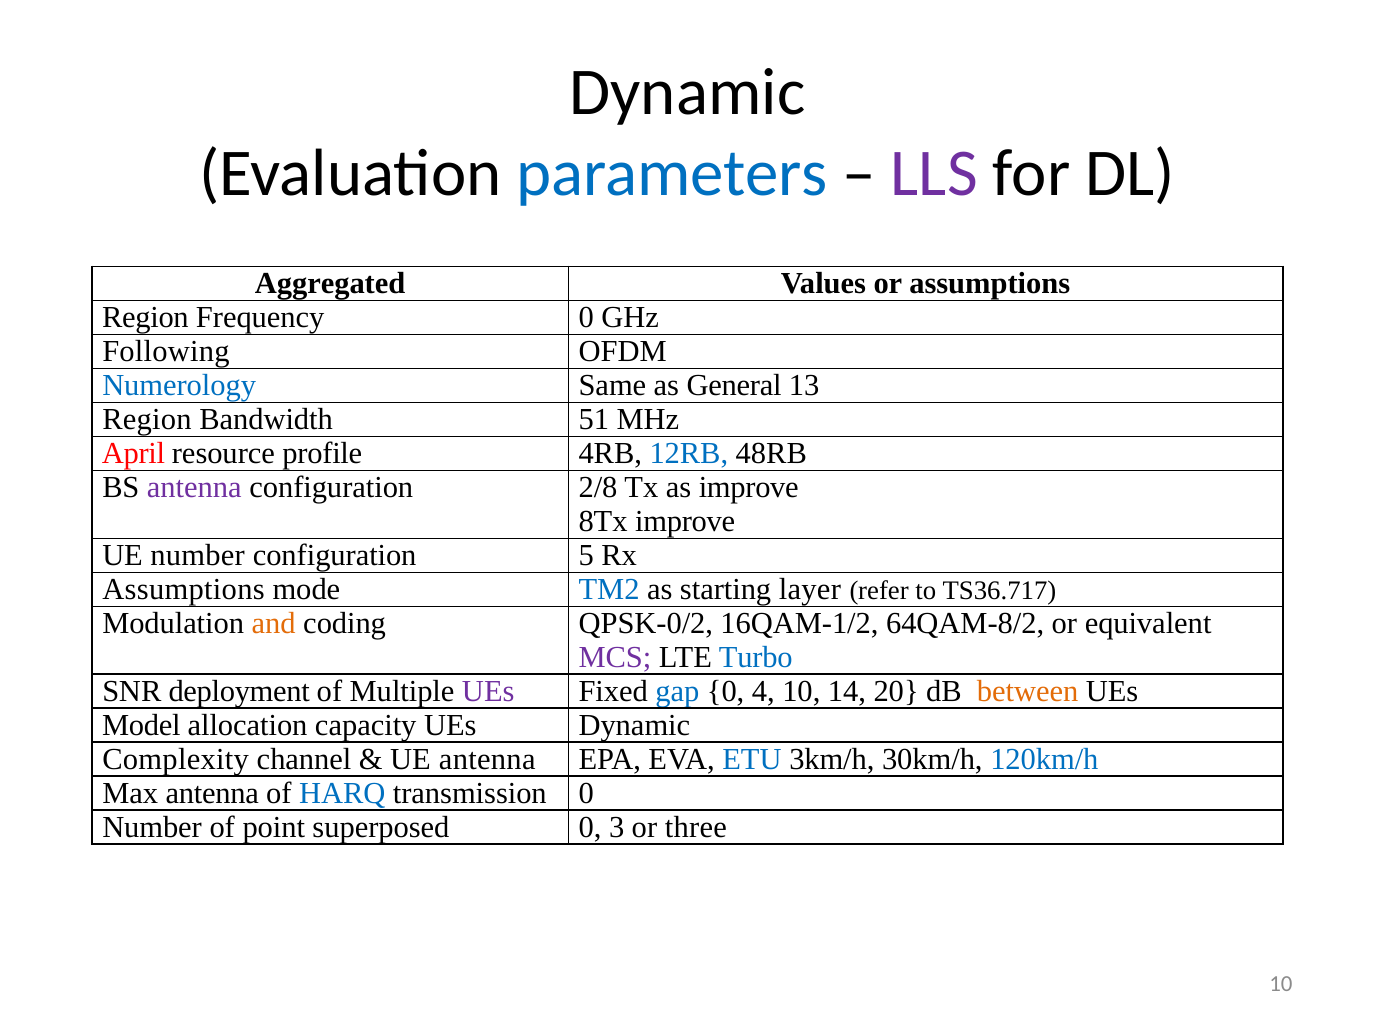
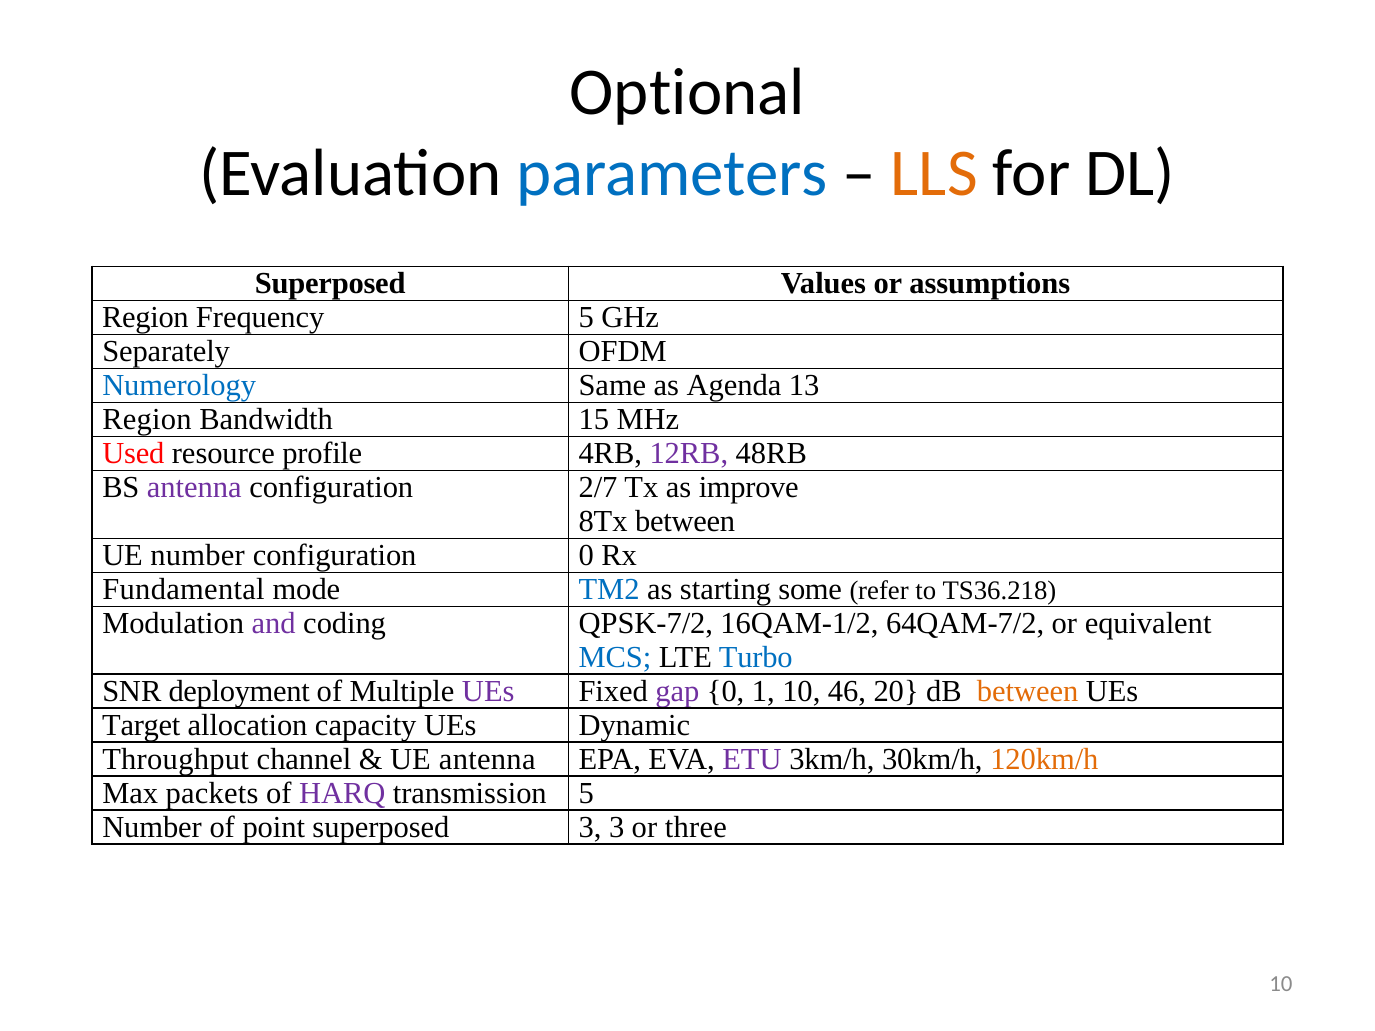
Dynamic at (687, 93): Dynamic -> Optional
LLS colour: purple -> orange
Aggregated at (330, 284): Aggregated -> Superposed
Frequency 0: 0 -> 5
Following: Following -> Separately
General: General -> Agenda
51: 51 -> 15
April: April -> Used
12RB colour: blue -> purple
2/8: 2/8 -> 2/7
8Tx improve: improve -> between
configuration 5: 5 -> 0
Assumptions at (184, 590): Assumptions -> Fundamental
layer: layer -> some
TS36.717: TS36.717 -> TS36.218
and colour: orange -> purple
QPSK-0/2: QPSK-0/2 -> QPSK-7/2
64QAM-8/2: 64QAM-8/2 -> 64QAM-7/2
MCS colour: purple -> blue
gap colour: blue -> purple
4: 4 -> 1
14: 14 -> 46
Model: Model -> Target
Complexity: Complexity -> Throughput
ETU colour: blue -> purple
120km/h colour: blue -> orange
Max antenna: antenna -> packets
HARQ colour: blue -> purple
transmission 0: 0 -> 5
superposed 0: 0 -> 3
